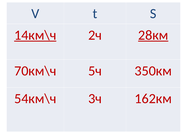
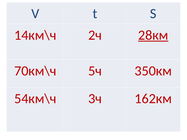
14км\ч underline: present -> none
